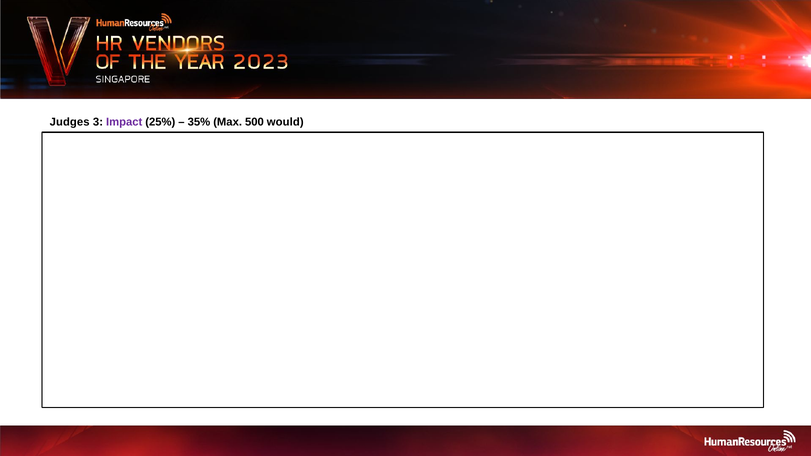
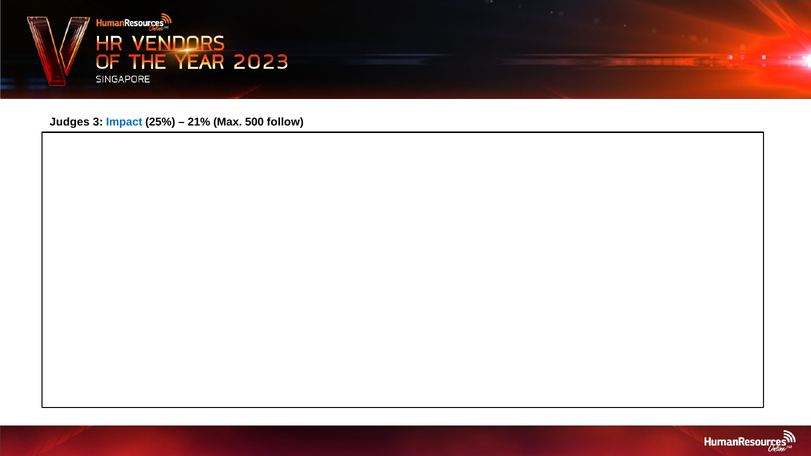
Impact colour: purple -> blue
35%: 35% -> 21%
would: would -> follow
